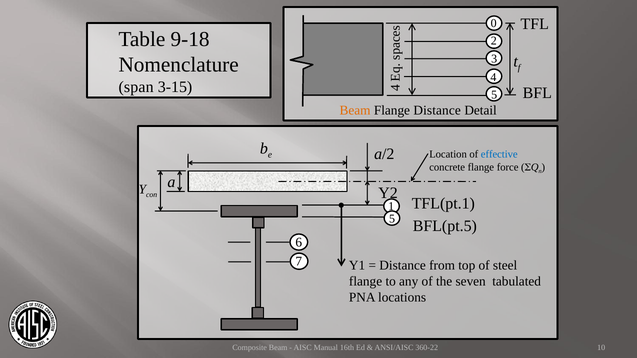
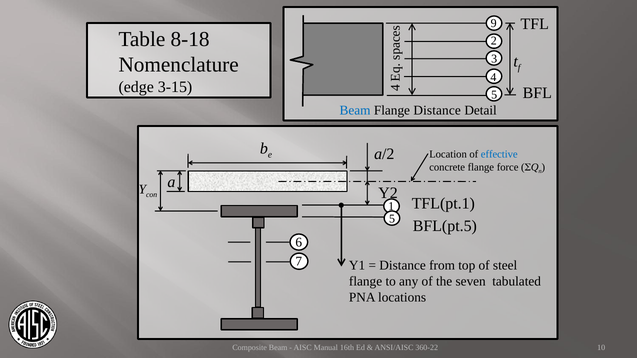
0: 0 -> 9
9-18: 9-18 -> 8-18
span: span -> edge
Beam at (355, 111) colour: orange -> blue
